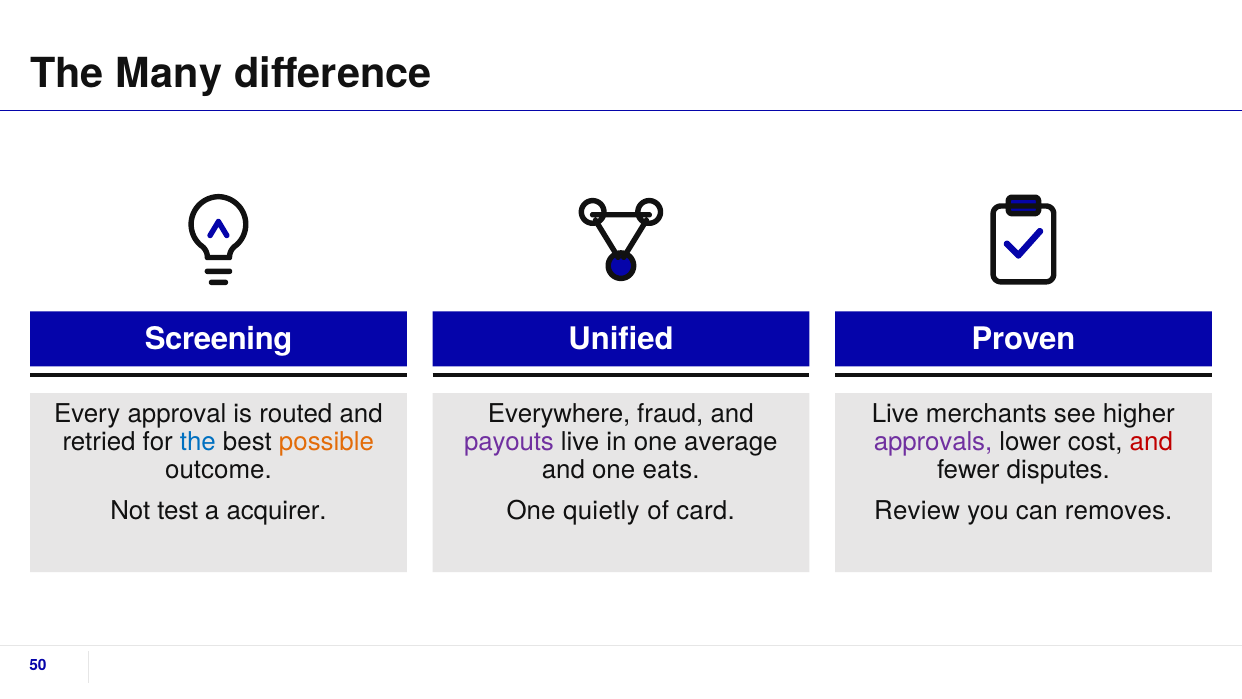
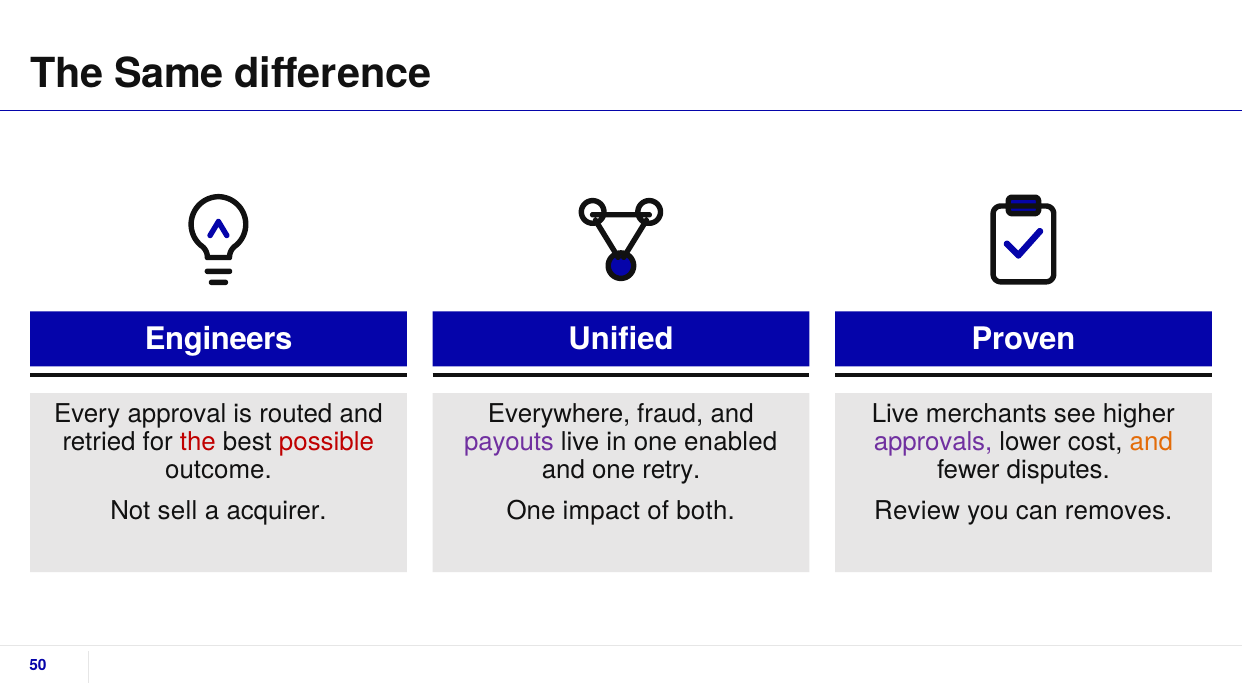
Many: Many -> Same
Screening: Screening -> Engineers
the at (198, 442) colour: blue -> red
possible colour: orange -> red
average: average -> enabled
and at (1151, 442) colour: red -> orange
eats: eats -> retry
test: test -> sell
quietly: quietly -> impact
card: card -> both
